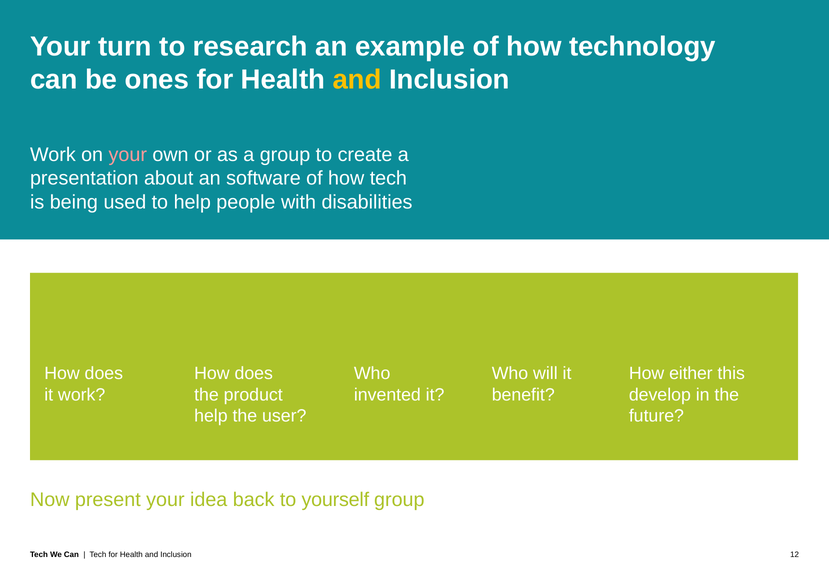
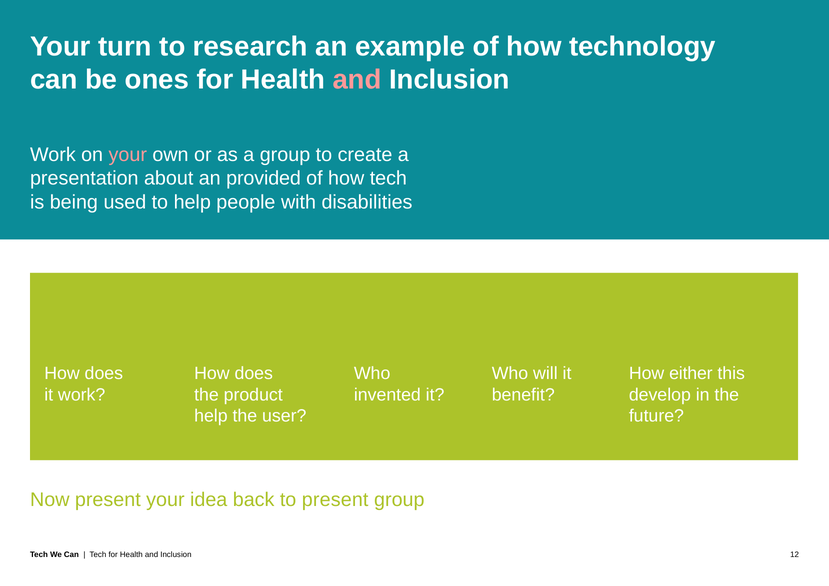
and at (357, 80) colour: yellow -> pink
software: software -> provided
to yourself: yourself -> present
